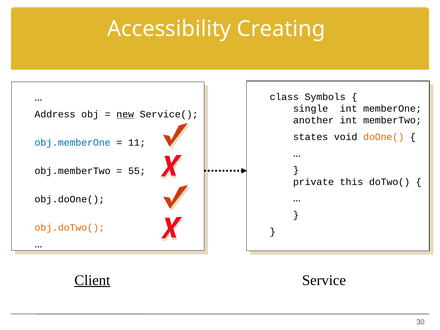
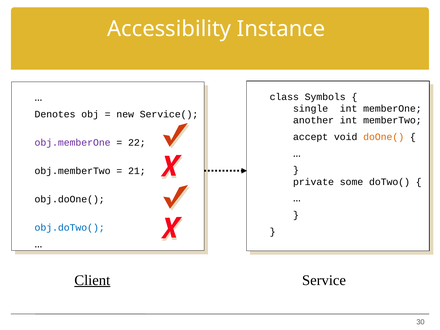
Creating: Creating -> Instance
Address: Address -> Denotes
new underline: present -> none
states: states -> accept
obj.memberOne colour: blue -> purple
11: 11 -> 22
55: 55 -> 21
this: this -> some
obj.doTwo( colour: orange -> blue
